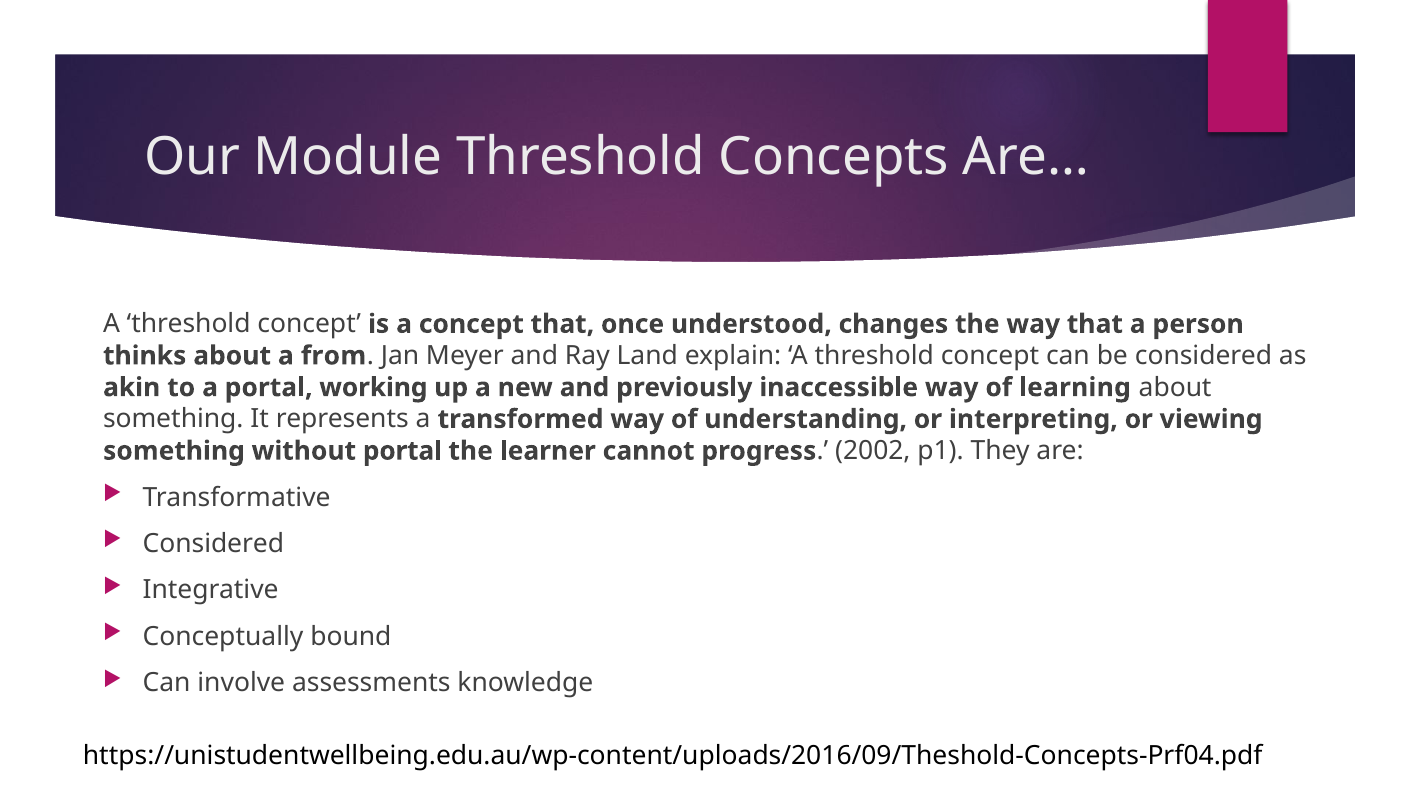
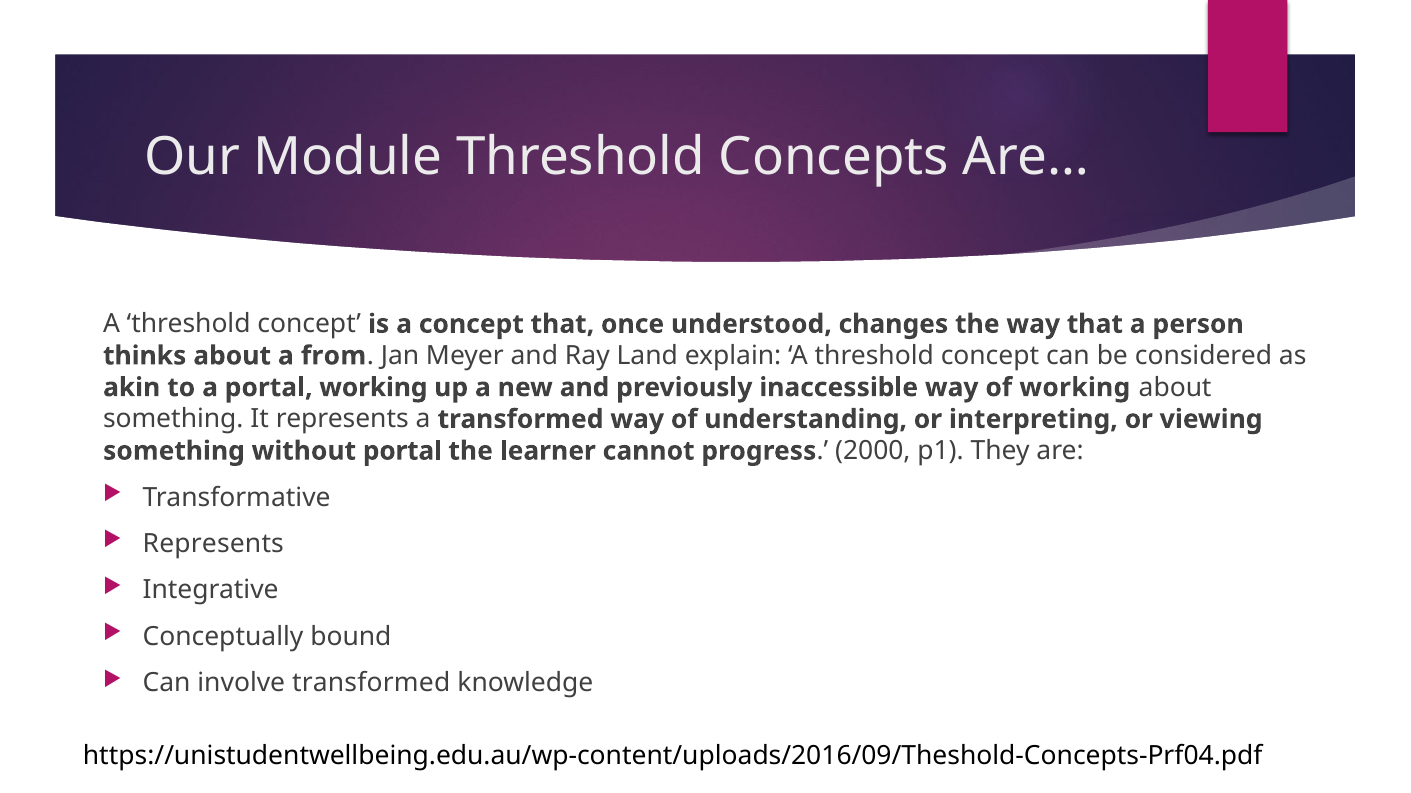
of learning: learning -> working
2002: 2002 -> 2000
Considered at (213, 544): Considered -> Represents
involve assessments: assessments -> transformed
